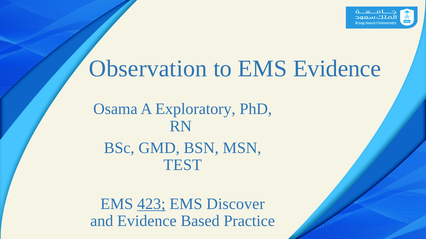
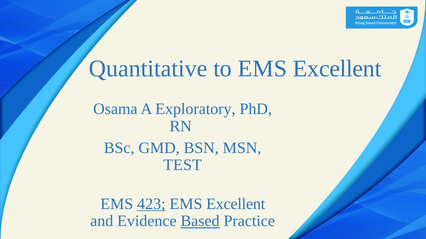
Observation: Observation -> Quantitative
to EMS Evidence: Evidence -> Excellent
Discover at (236, 204): Discover -> Excellent
Based underline: none -> present
